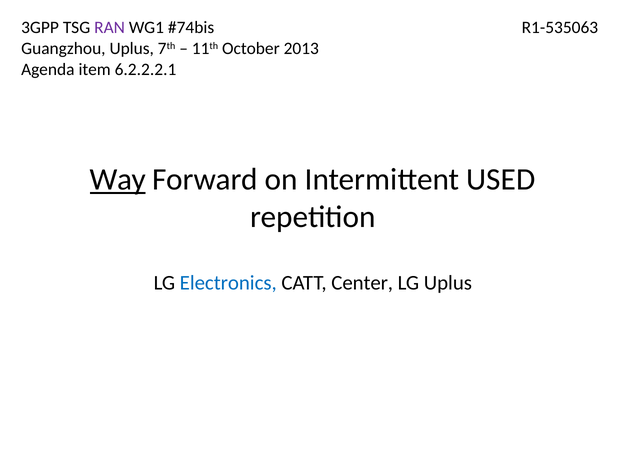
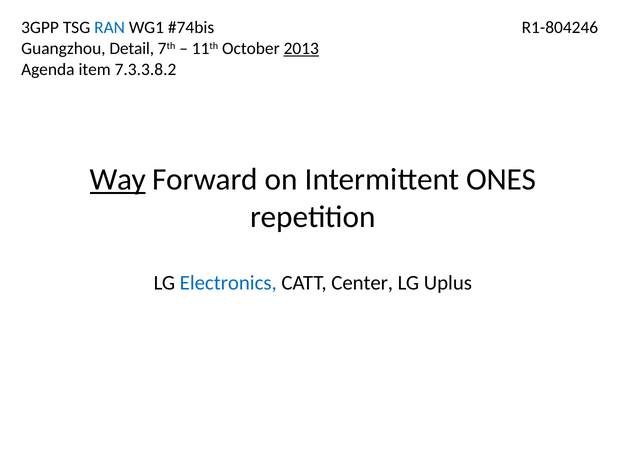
RAN colour: purple -> blue
R1-535063: R1-535063 -> R1-804246
Guangzhou Uplus: Uplus -> Detail
2013 underline: none -> present
6.2.2.2.1: 6.2.2.2.1 -> 7.3.3.8.2
USED: USED -> ONES
